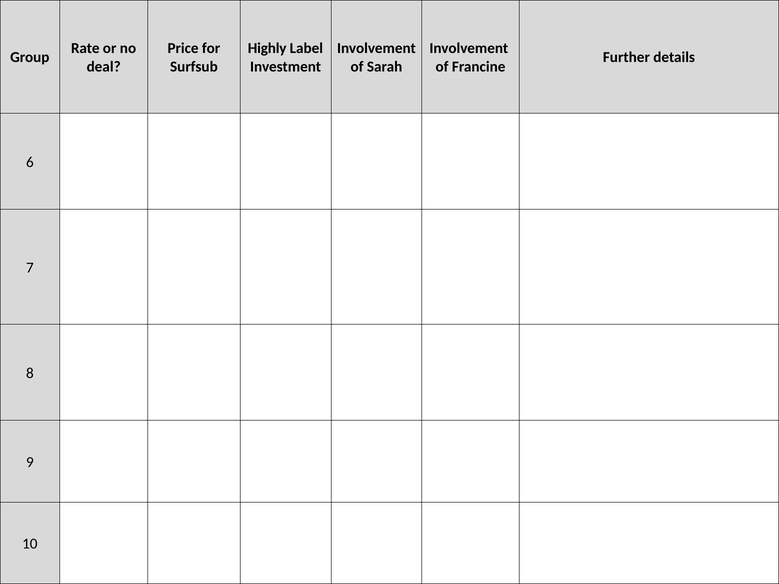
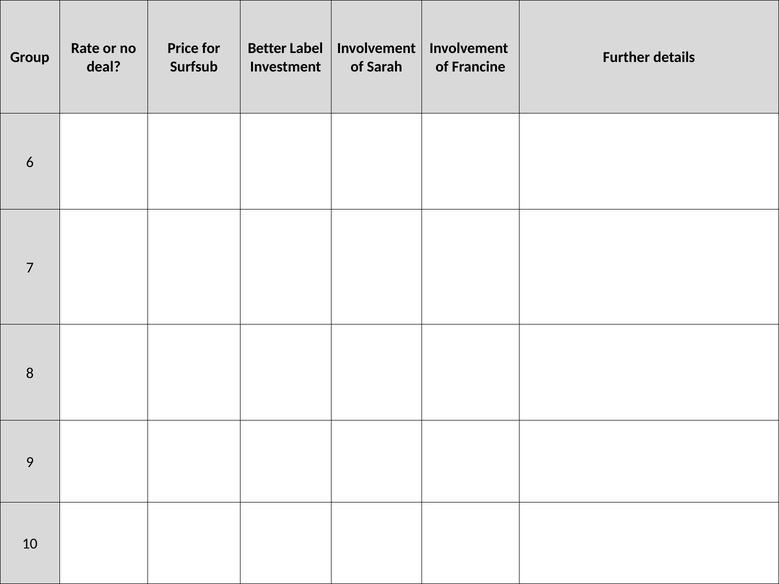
Highly: Highly -> Better
